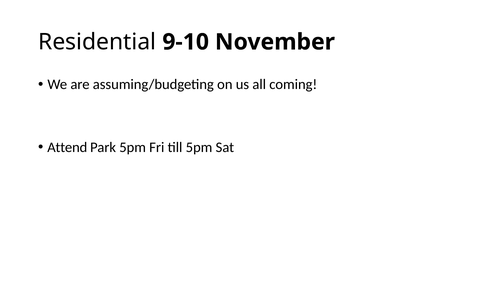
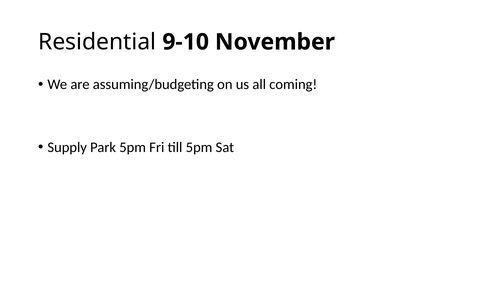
Attend: Attend -> Supply
